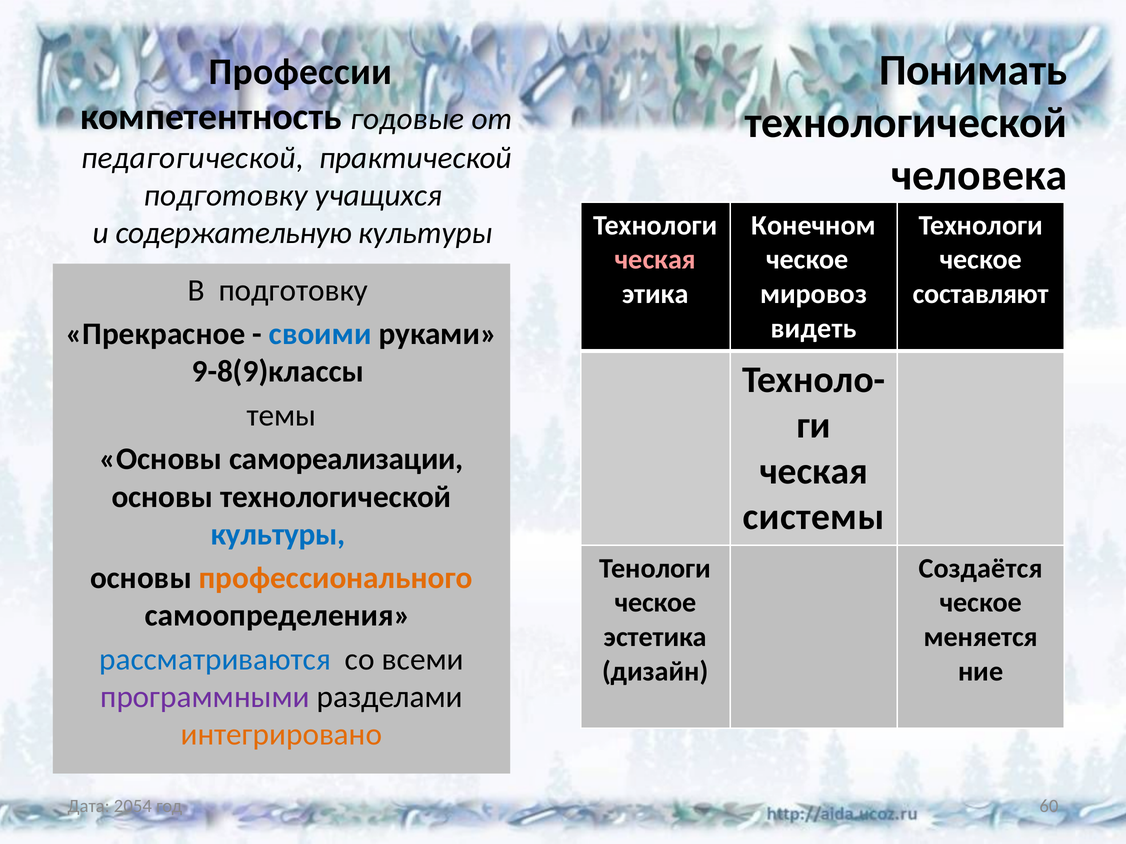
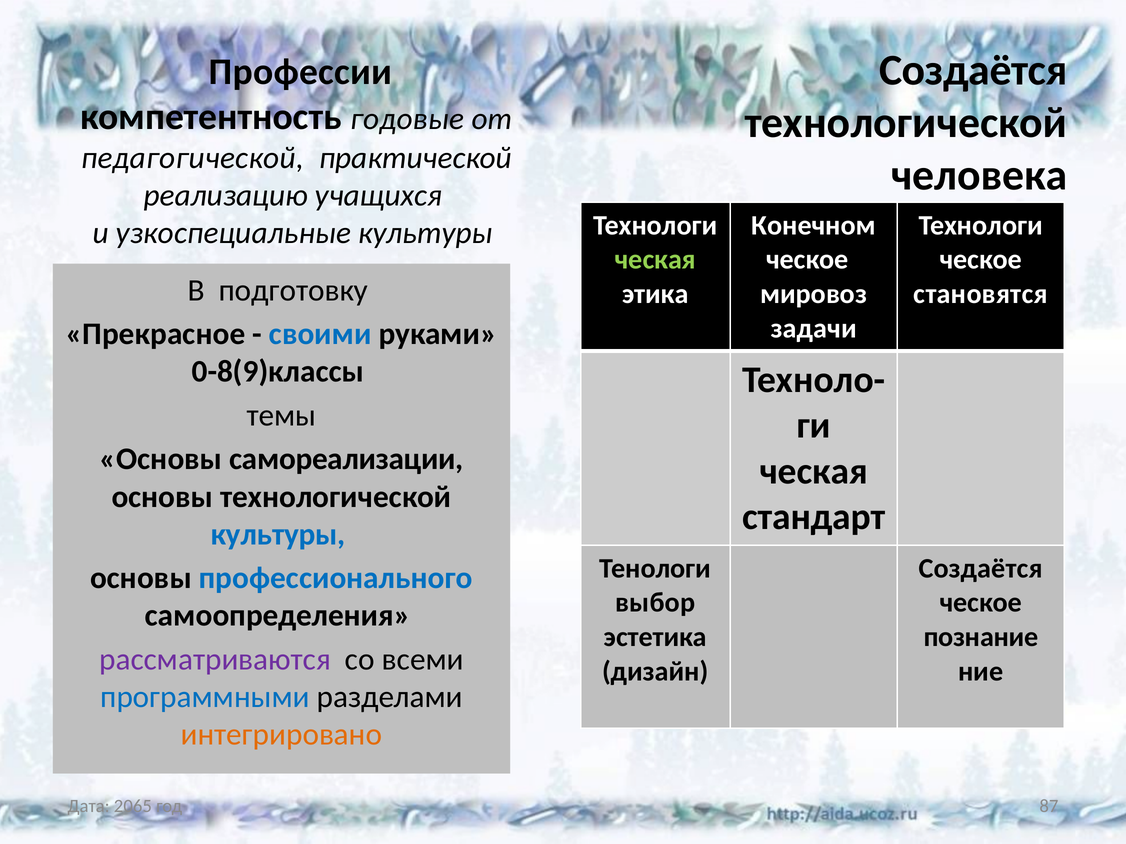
Понимать at (973, 70): Понимать -> Создаётся
подготовку at (226, 195): подготовку -> реализацию
содержательную: содержательную -> узкоспециальные
ческая at (655, 260) colour: pink -> light green
составляют: составляют -> становятся
видеть: видеть -> задачи
9-8(9)классы: 9-8(9)классы -> 0-8(9)классы
системы: системы -> стандарт
профессионального colour: orange -> blue
ческое at (655, 603): ческое -> выбор
меняется: меняется -> познание
рассматриваются colour: blue -> purple
программными colour: purple -> blue
2054: 2054 -> 2065
60: 60 -> 87
